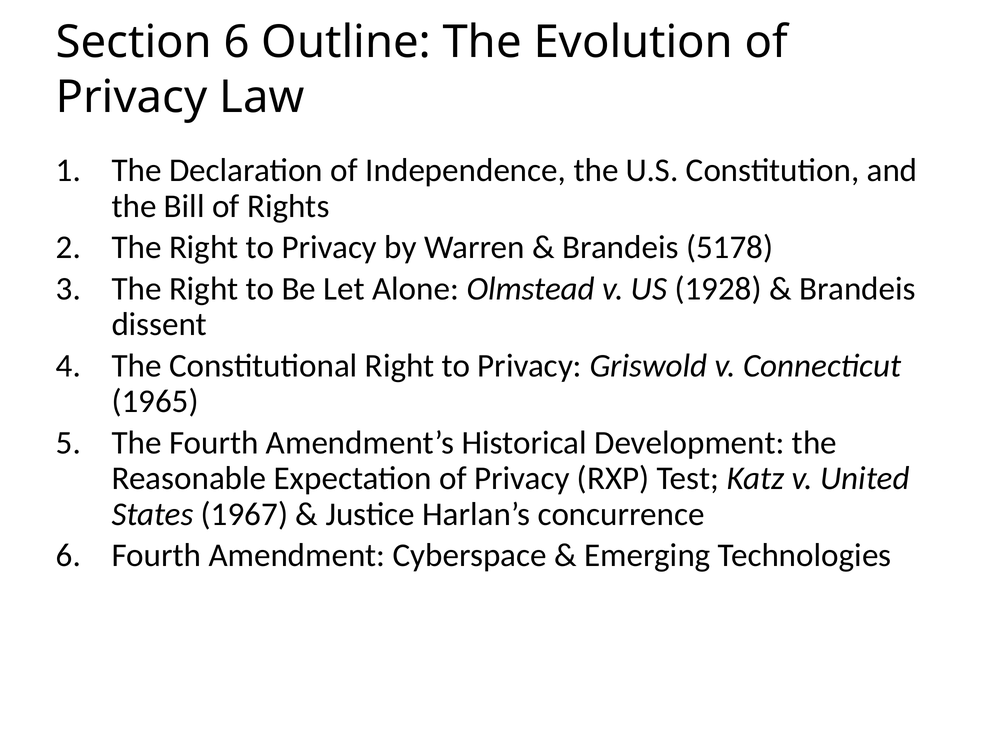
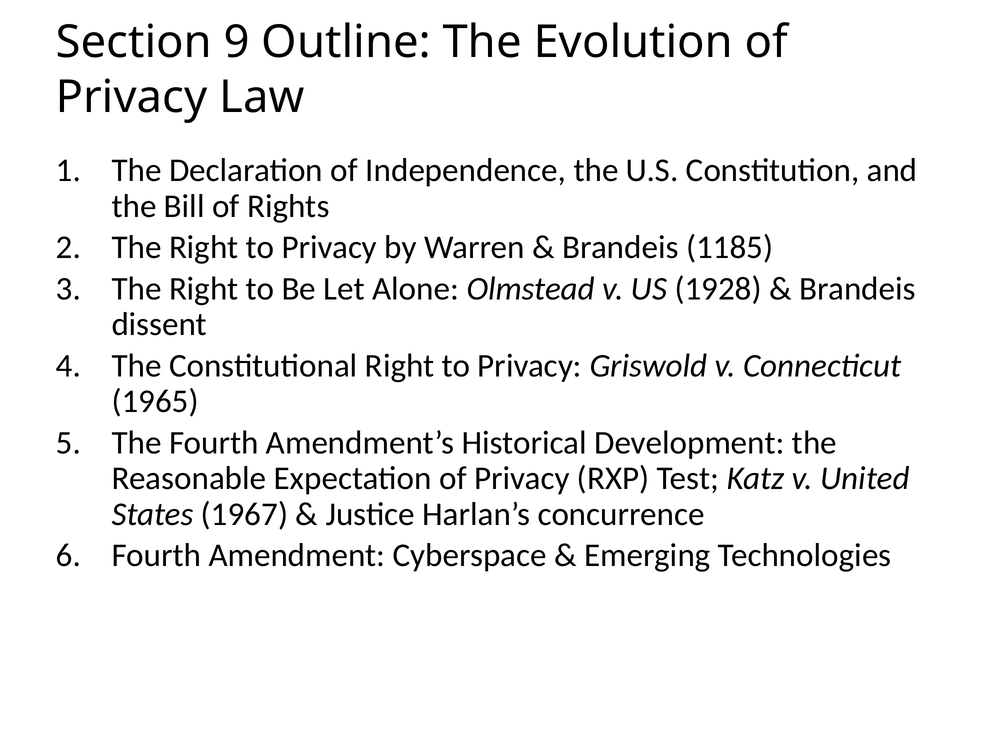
Section 6: 6 -> 9
5178: 5178 -> 1185
